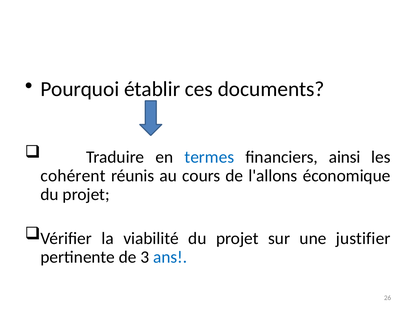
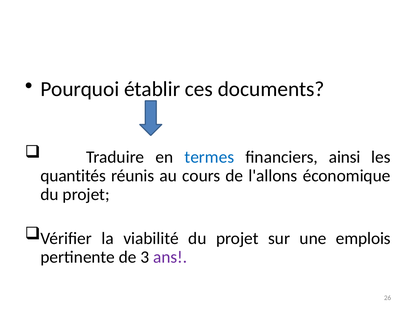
cohérent: cohérent -> quantités
justifier: justifier -> emplois
ans colour: blue -> purple
